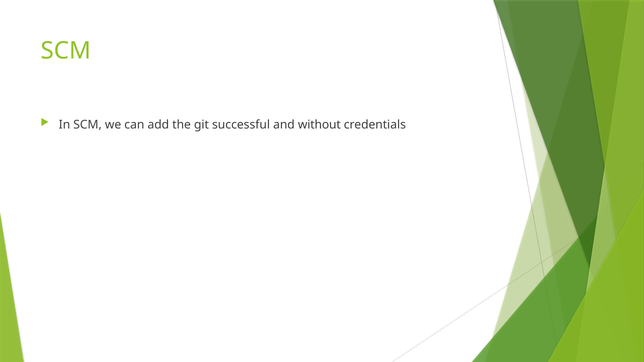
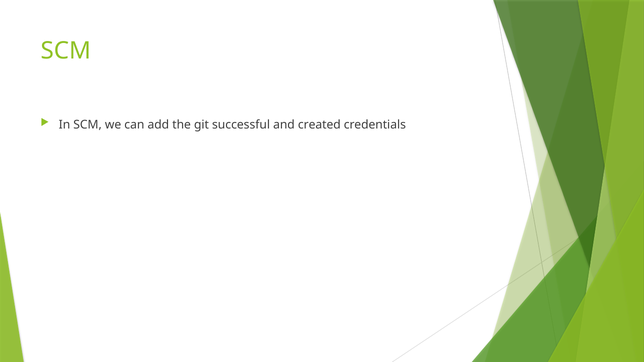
without: without -> created
